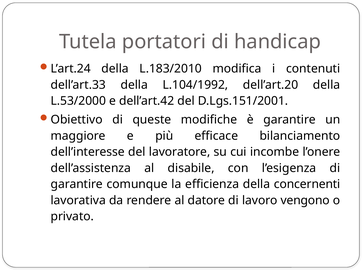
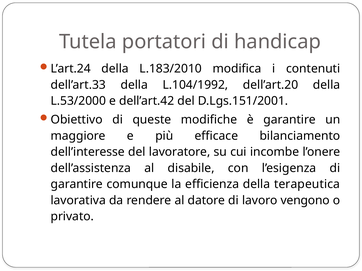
concernenti: concernenti -> terapeutica
